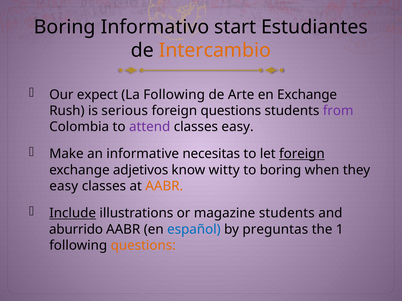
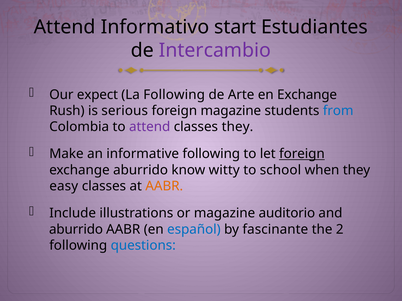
Boring at (65, 27): Boring -> Attend
Intercambio colour: orange -> purple
foreign questions: questions -> magazine
from colour: purple -> blue
classes easy: easy -> they
informative necesitas: necesitas -> following
exchange adjetivos: adjetivos -> aburrido
to boring: boring -> school
Include underline: present -> none
magazine students: students -> auditorio
preguntas: preguntas -> fascinante
1: 1 -> 2
questions at (143, 246) colour: orange -> blue
